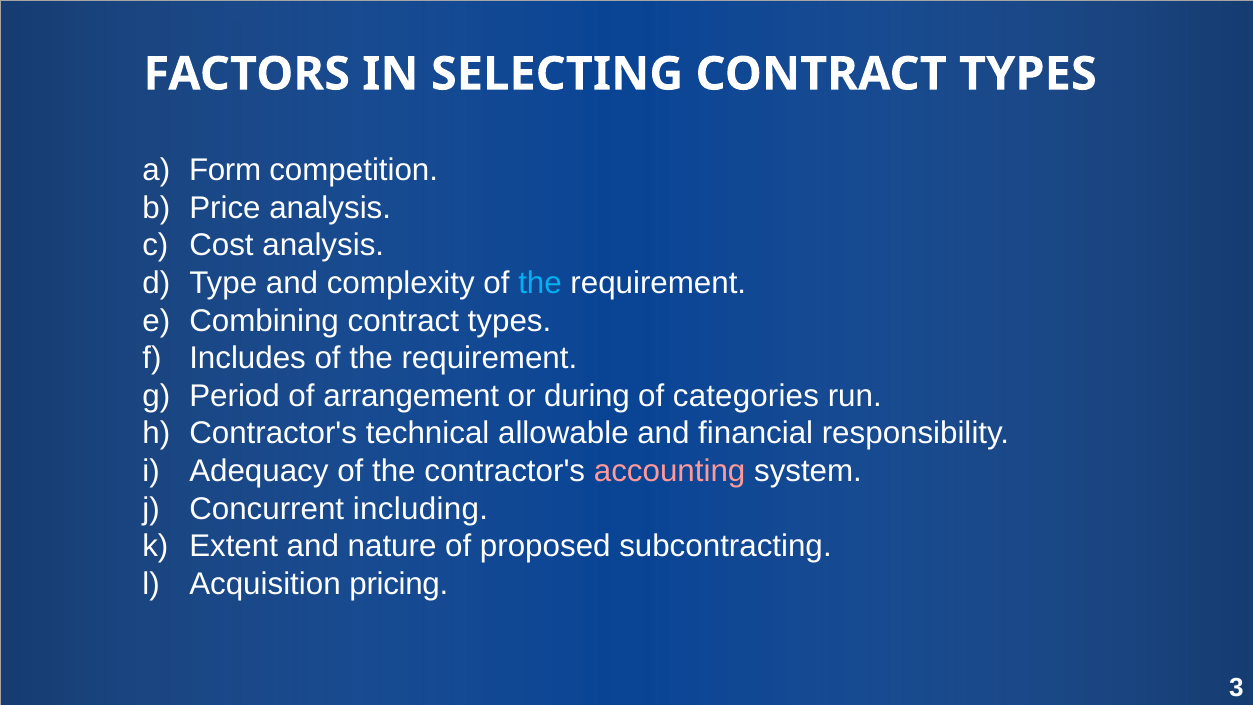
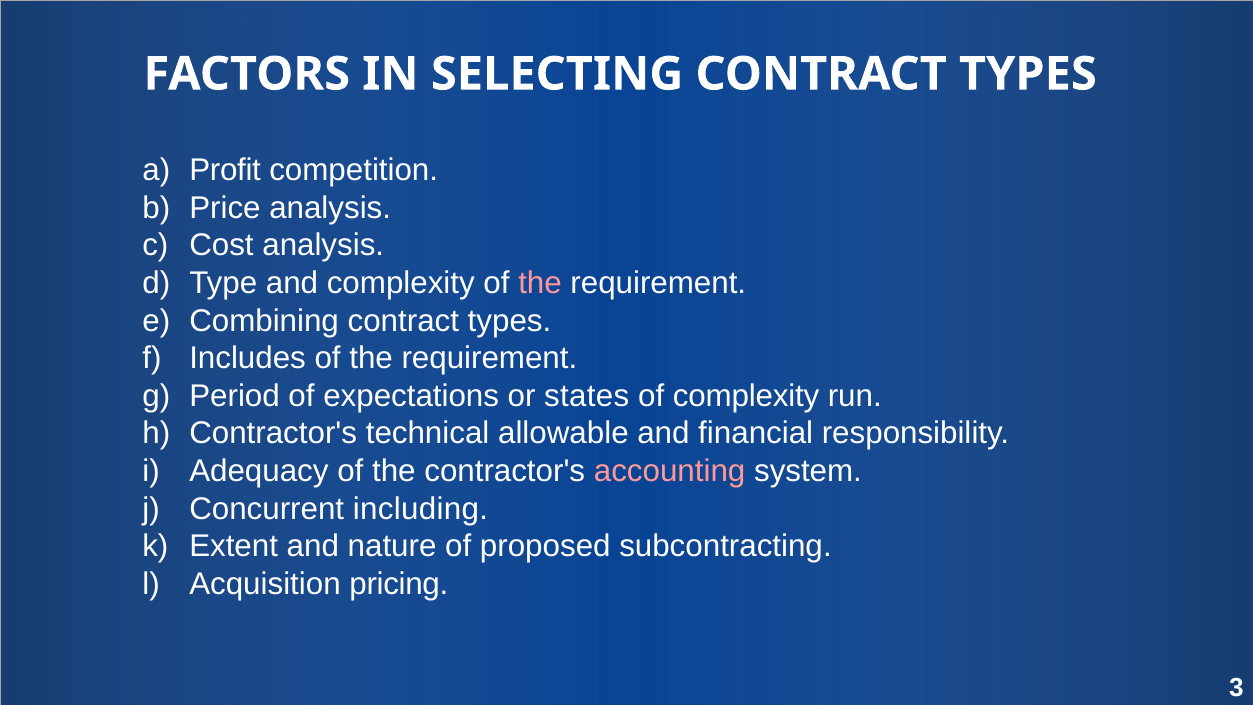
Form: Form -> Profit
the at (540, 283) colour: light blue -> pink
arrangement: arrangement -> expectations
during: during -> states
of categories: categories -> complexity
